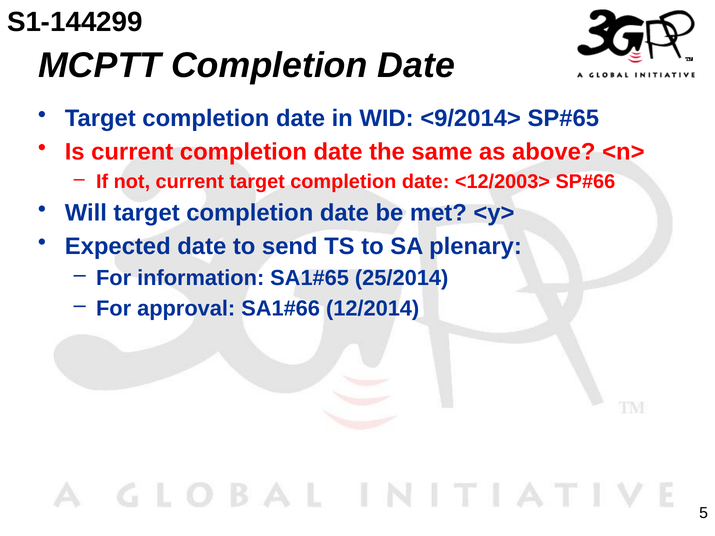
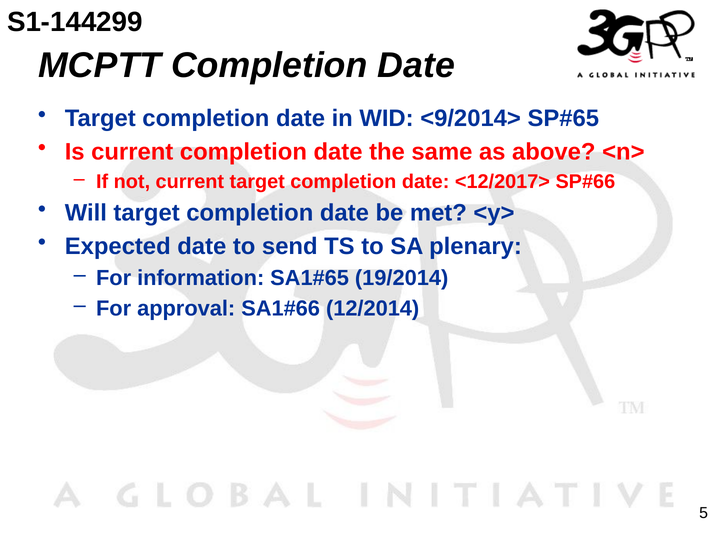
<12/2003>: <12/2003> -> <12/2017>
25/2014: 25/2014 -> 19/2014
